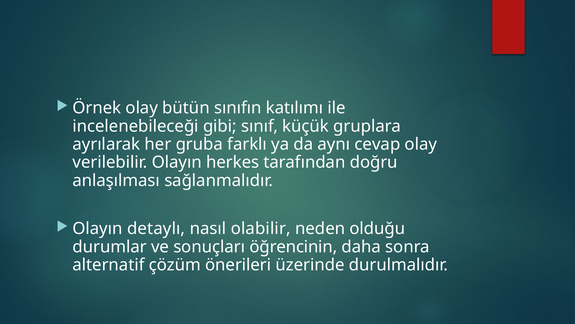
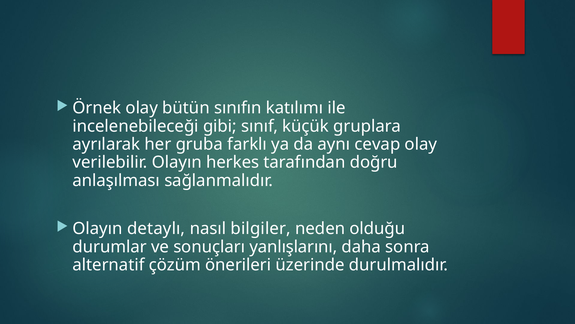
olabilir: olabilir -> bilgiler
öğrencinin: öğrencinin -> yanlışlarını
